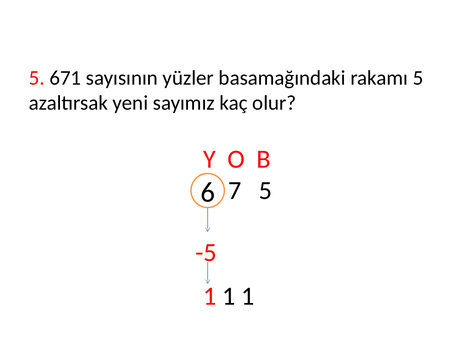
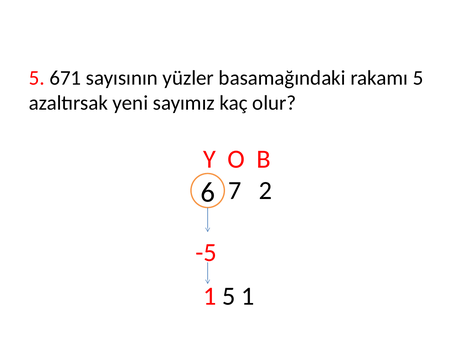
7 5: 5 -> 2
1 at (229, 297): 1 -> 5
